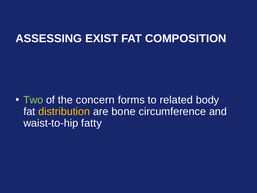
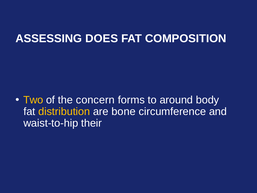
EXIST: EXIST -> DOES
Two colour: light green -> yellow
related: related -> around
fatty: fatty -> their
